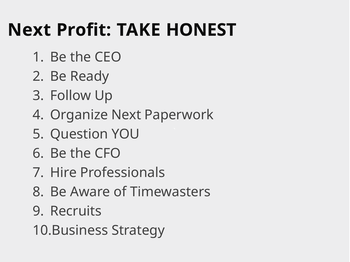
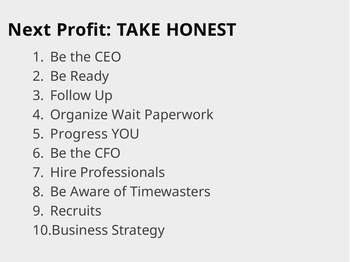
Organize Next: Next -> Wait
Question: Question -> Progress
